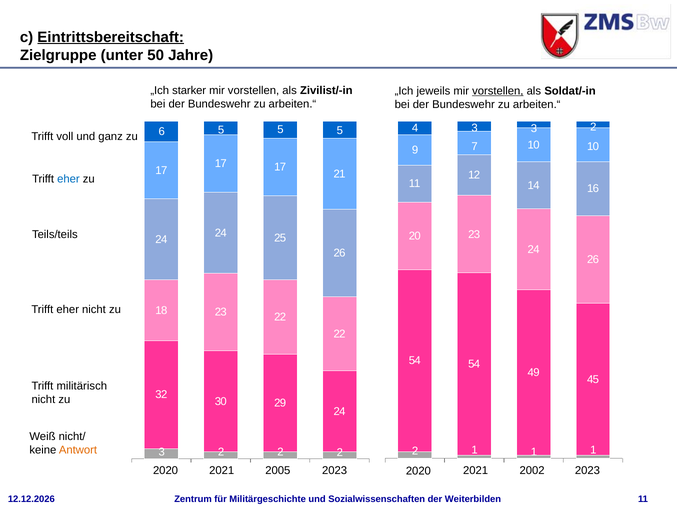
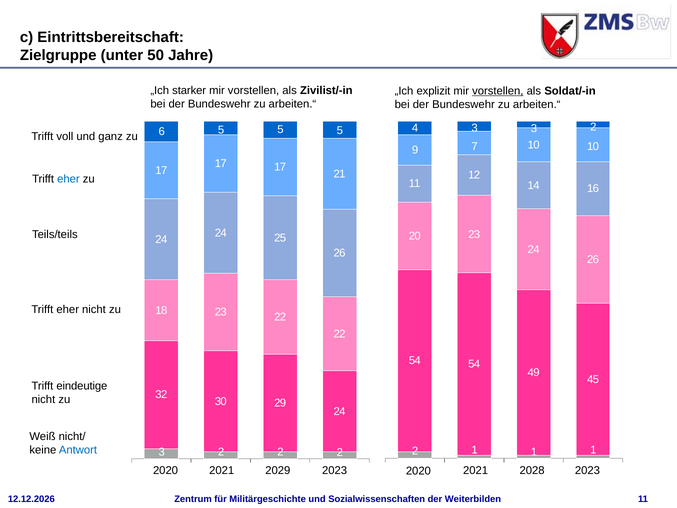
Eintrittsbereitschaft underline: present -> none
jeweils: jeweils -> explizit
militärisch: militärisch -> eindeutige
Antwort colour: orange -> blue
2005: 2005 -> 2029
2002: 2002 -> 2028
